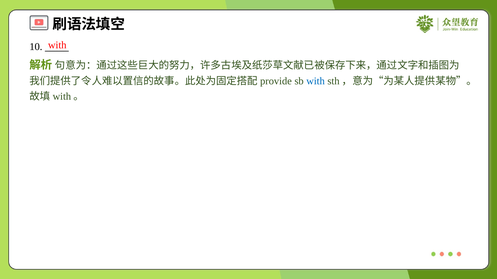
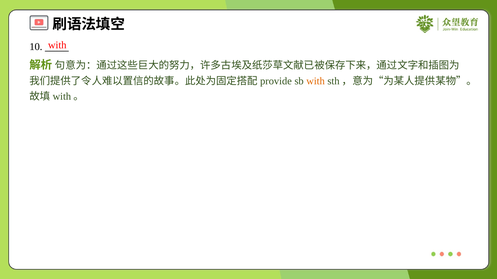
with at (316, 81) colour: blue -> orange
